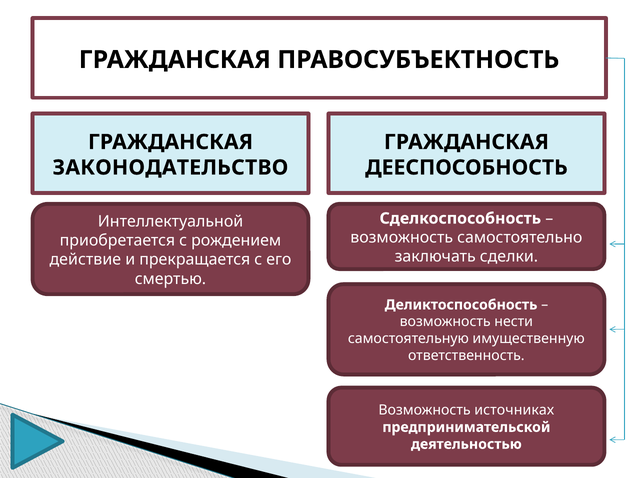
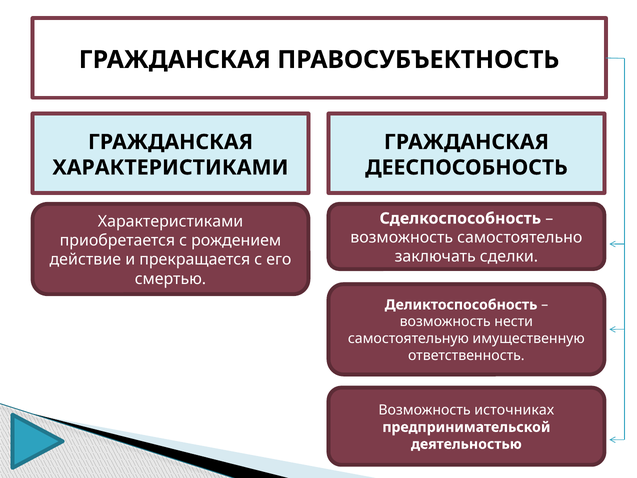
ЗАКОНОДАТЕЛЬСТВО at (170, 167): ЗАКОНОДАТЕЛЬСТВО -> ХАРАКТЕРИСТИКАМИ
Интеллектуальной at (171, 221): Интеллектуальной -> Характеристиками
